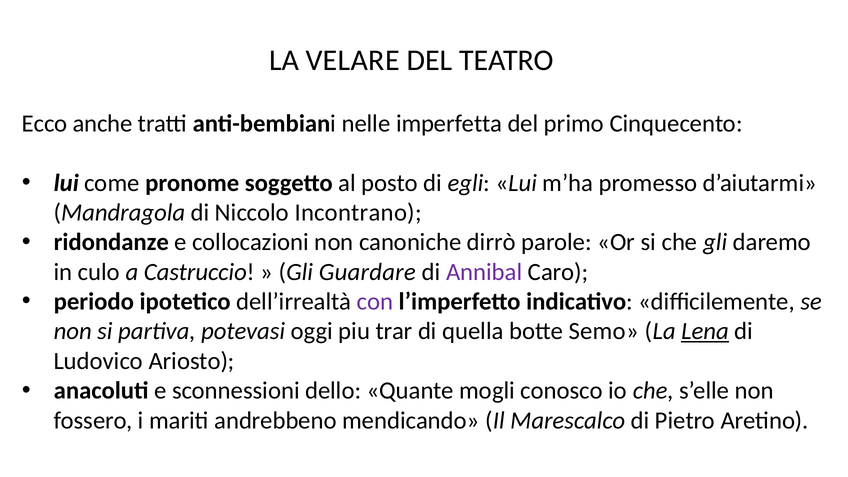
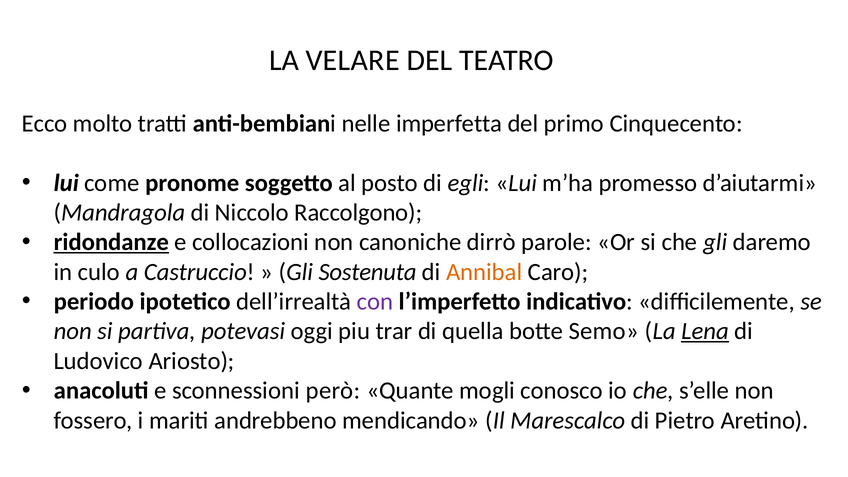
anche: anche -> molto
Incontrano: Incontrano -> Raccolgono
ridondanze underline: none -> present
Guardare: Guardare -> Sostenuta
Annibal colour: purple -> orange
dello: dello -> però
